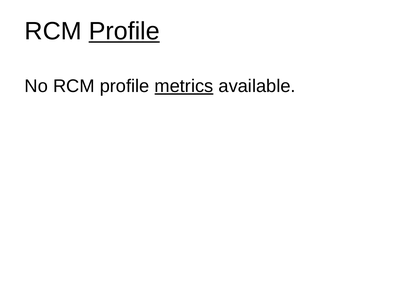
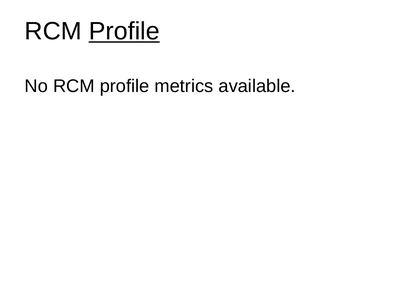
metrics underline: present -> none
